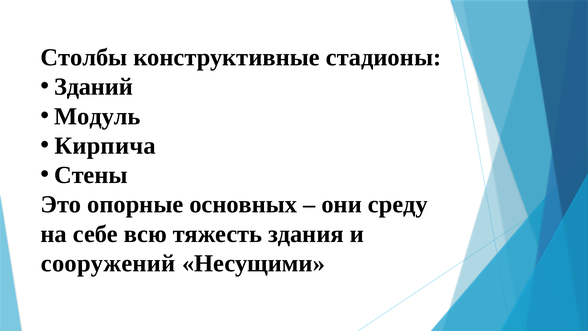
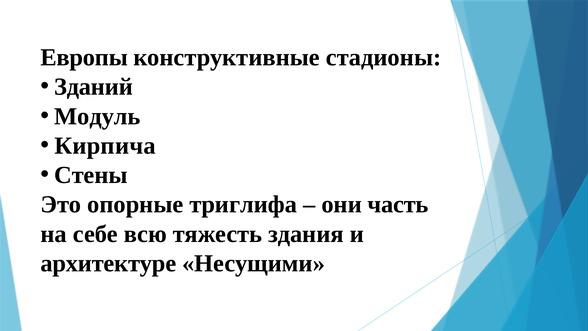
Столбы: Столбы -> Европы
основных: основных -> триглифа
среду: среду -> часть
сооружений: сооружений -> архитектуре
